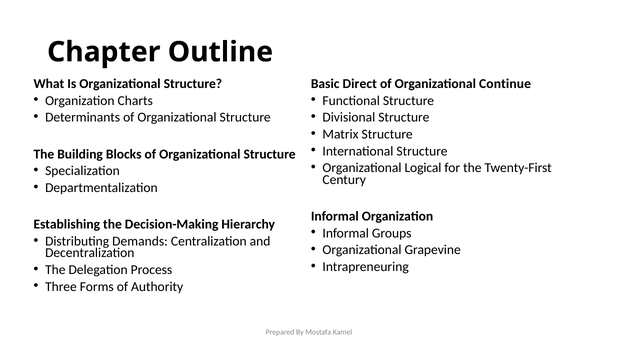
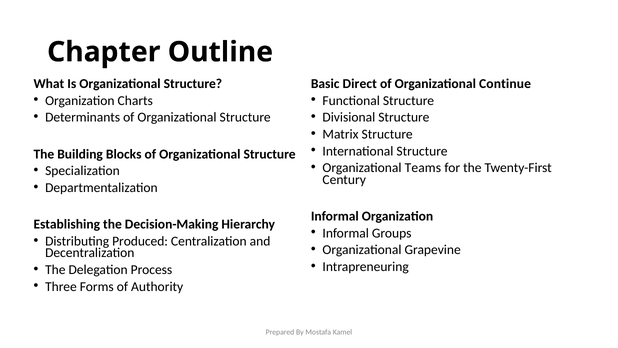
Logical: Logical -> Teams
Demands: Demands -> Produced
